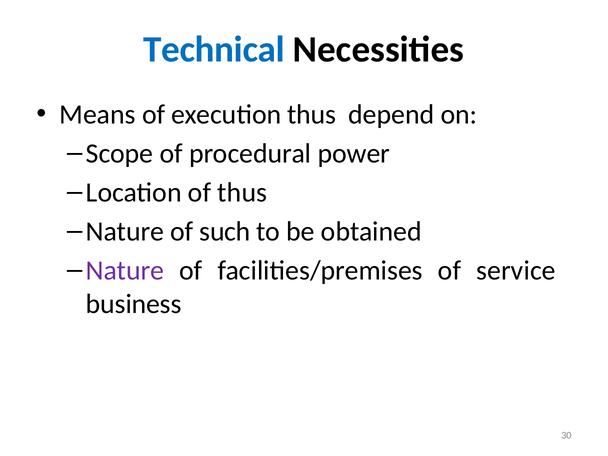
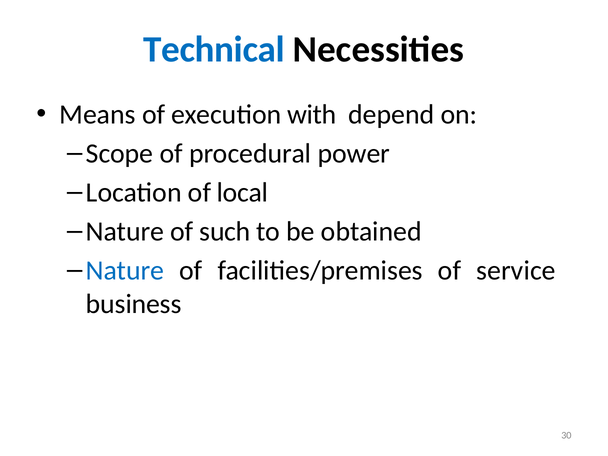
execution thus: thus -> with
of thus: thus -> local
Nature at (125, 271) colour: purple -> blue
